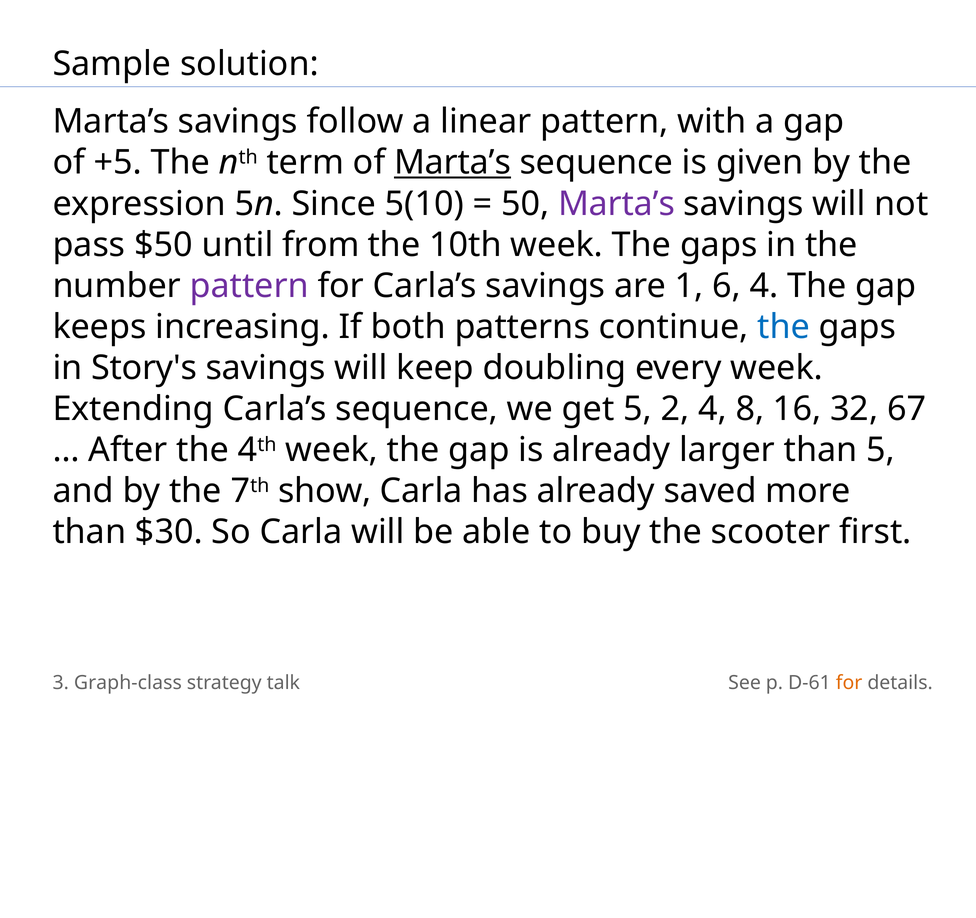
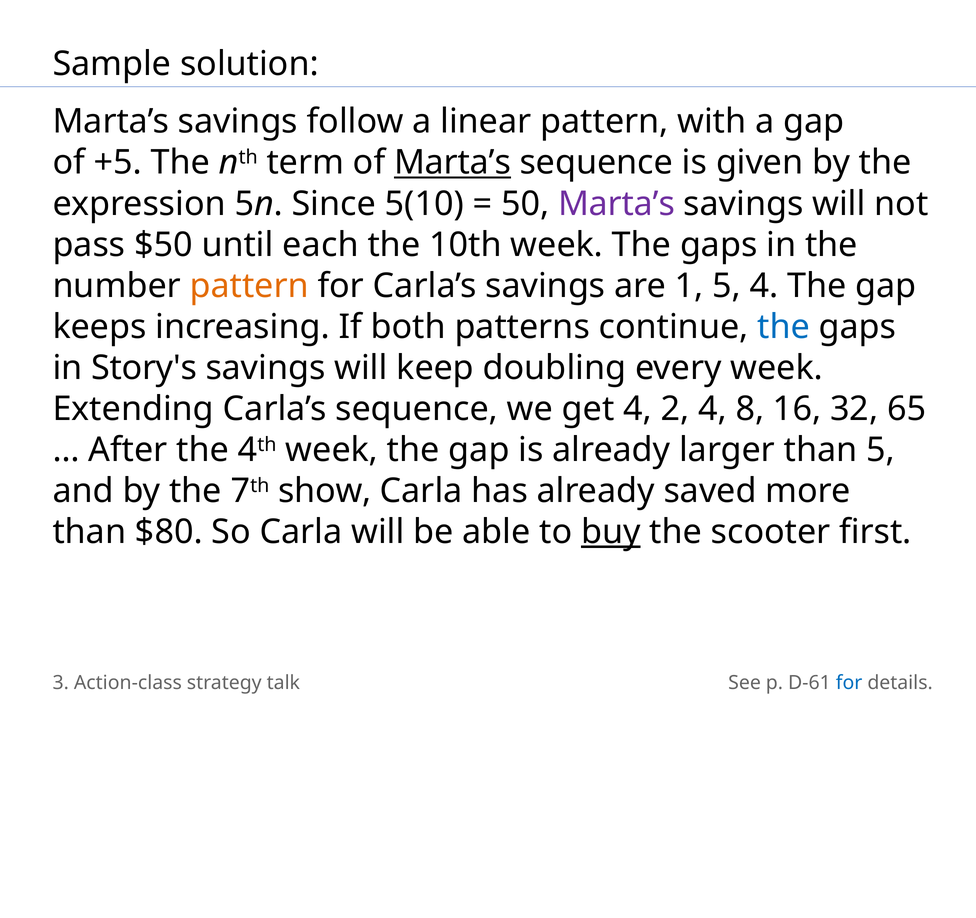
from: from -> each
pattern at (249, 286) colour: purple -> orange
1 6: 6 -> 5
get 5: 5 -> 4
67: 67 -> 65
$30: $30 -> $80
buy underline: none -> present
Graph-class: Graph-class -> Action-class
for at (849, 682) colour: orange -> blue
